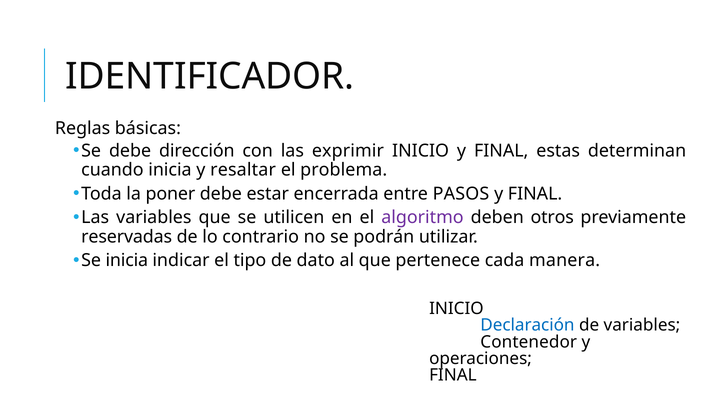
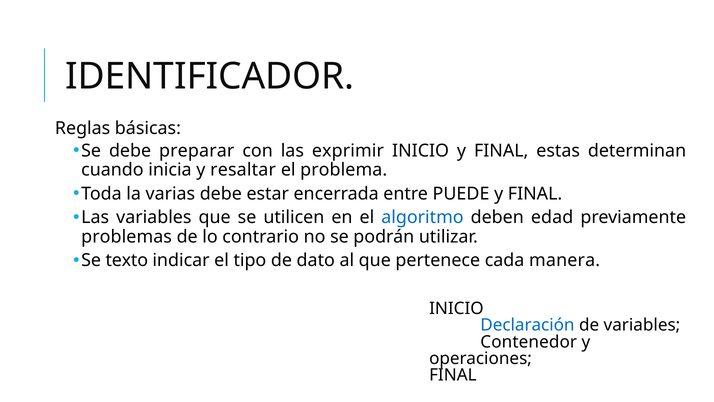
dirección: dirección -> preparar
poner: poner -> varias
PASOS: PASOS -> PUEDE
algoritmo colour: purple -> blue
otros: otros -> edad
reservadas: reservadas -> problemas
Se inicia: inicia -> texto
